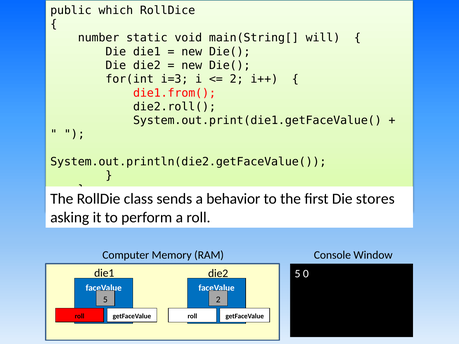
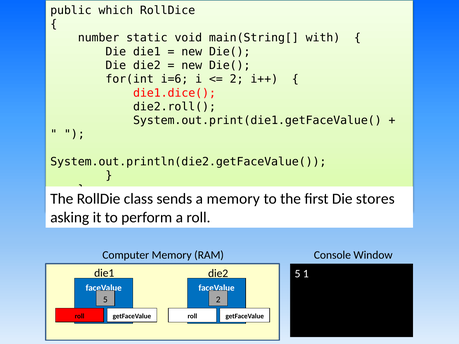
will: will -> with
i=3: i=3 -> i=6
die1.from(: die1.from( -> die1.dice(
a behavior: behavior -> memory
0: 0 -> 1
